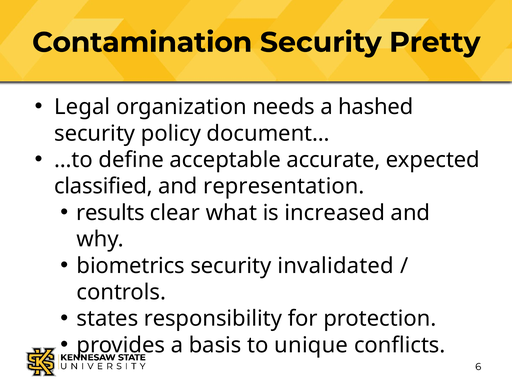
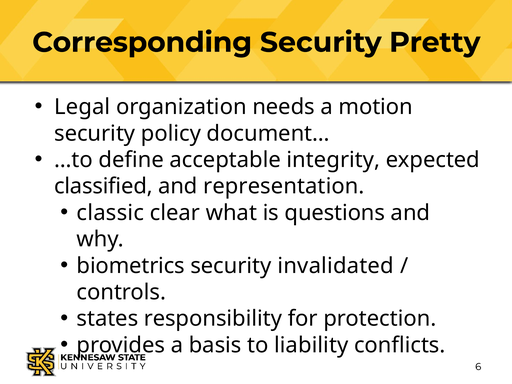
Contamination: Contamination -> Corresponding
hashed: hashed -> motion
accurate: accurate -> integrity
results: results -> classic
increased: increased -> questions
unique: unique -> liability
